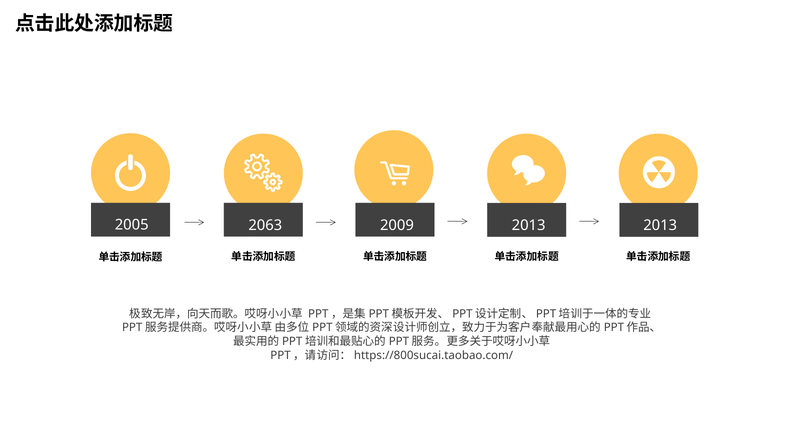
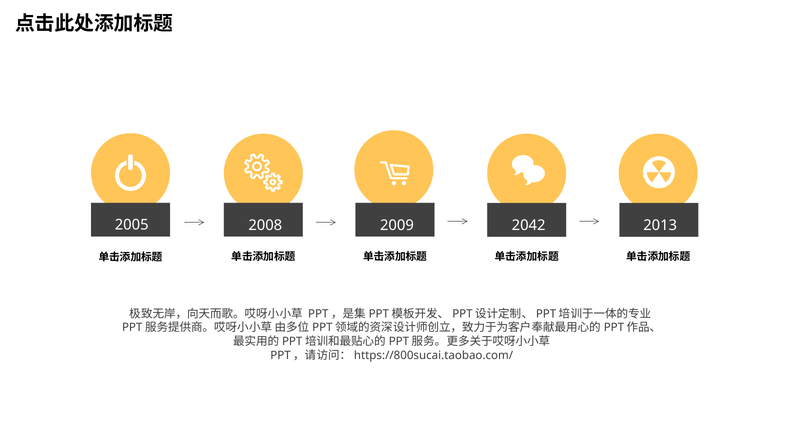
2063: 2063 -> 2008
2009 2013: 2013 -> 2042
